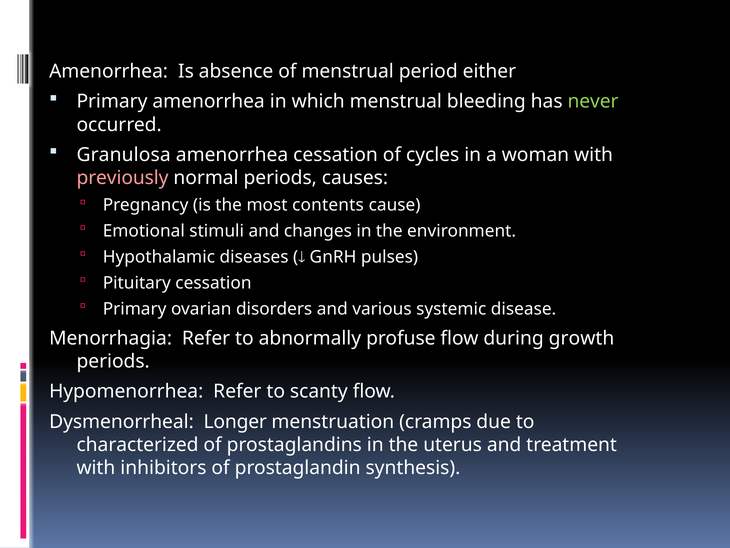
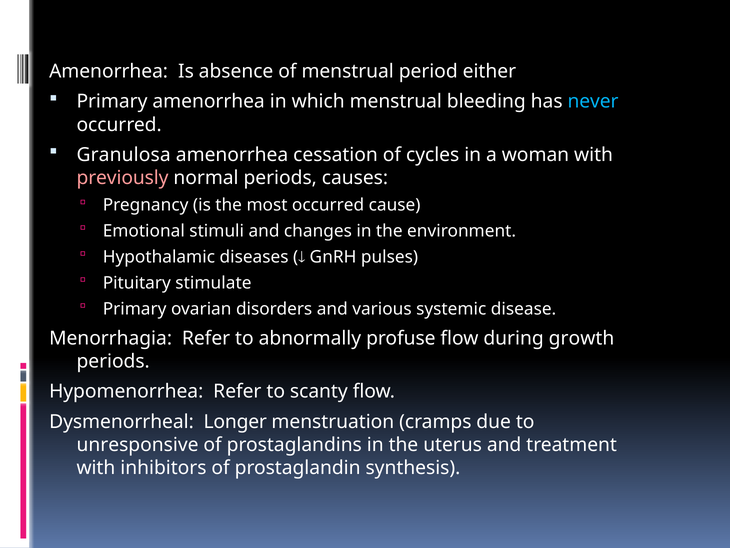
never colour: light green -> light blue
most contents: contents -> occurred
Pituitary cessation: cessation -> stimulate
characterized: characterized -> unresponsive
